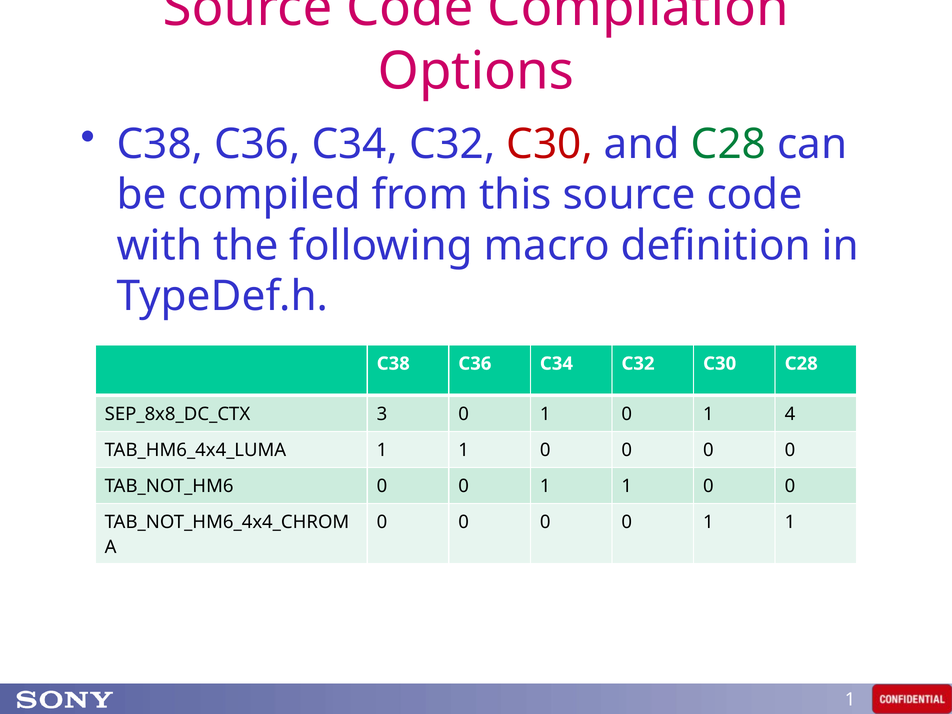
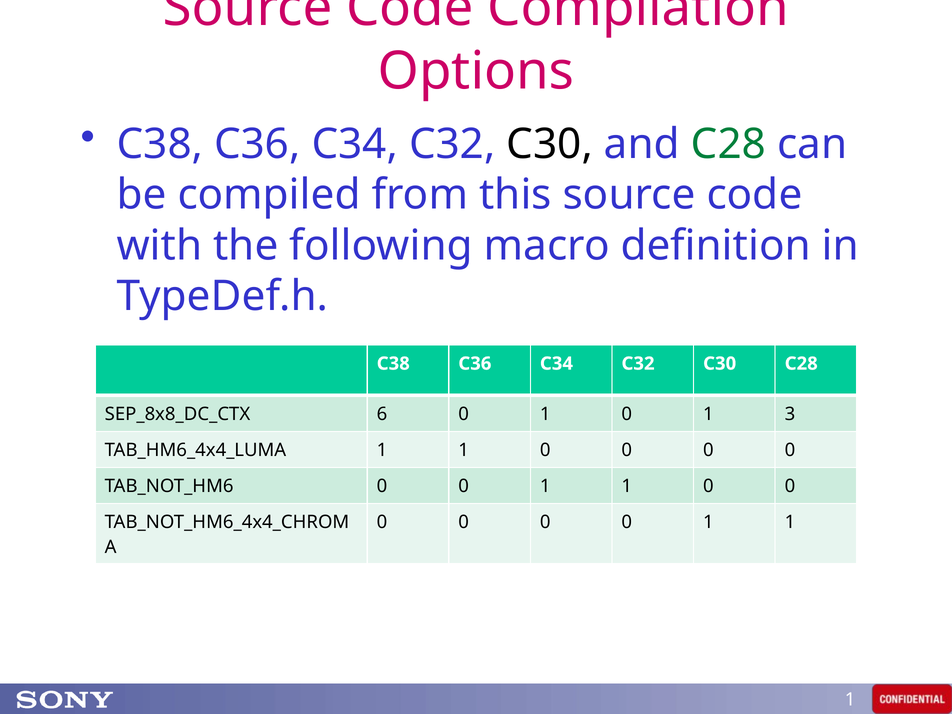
C30 at (550, 144) colour: red -> black
3: 3 -> 6
4: 4 -> 3
